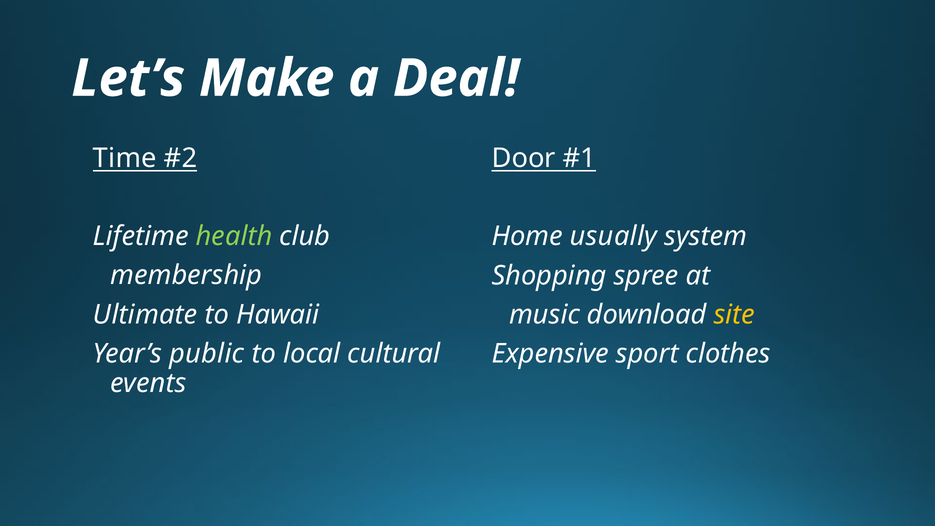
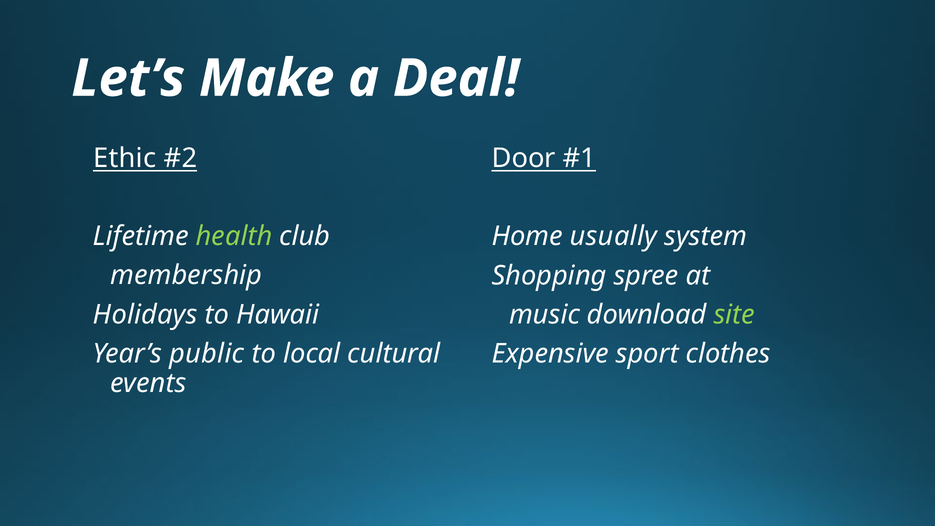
Time: Time -> Ethic
Ultimate: Ultimate -> Holidays
site colour: yellow -> light green
